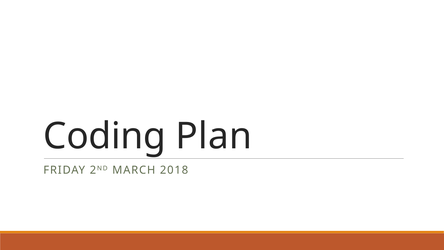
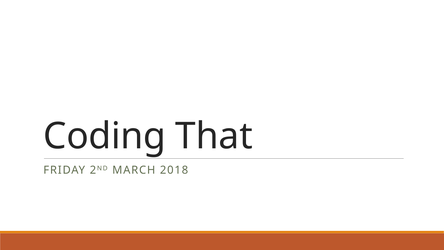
Plan: Plan -> That
